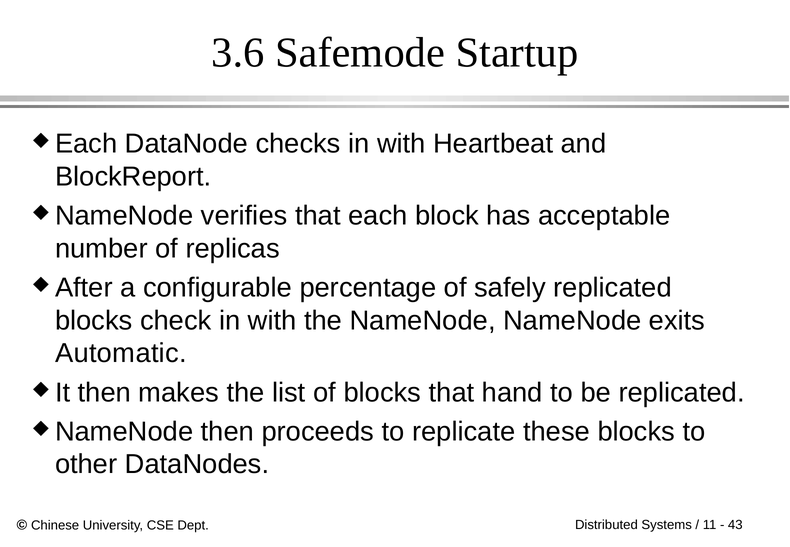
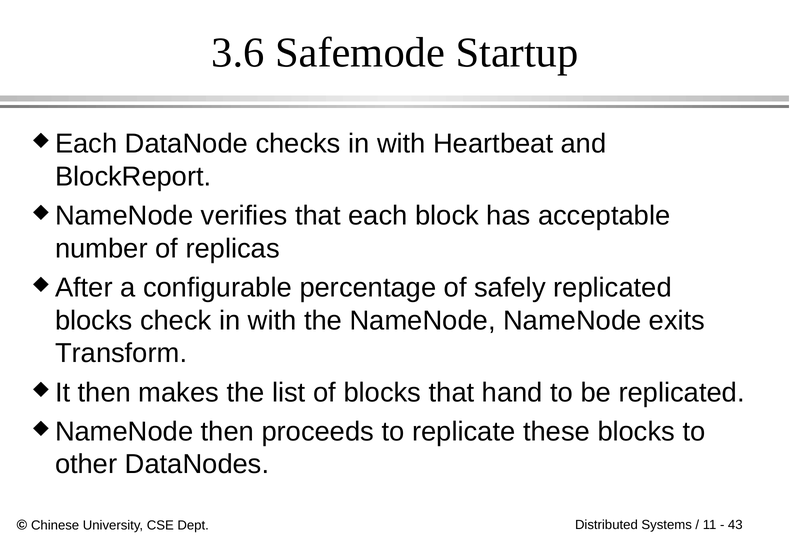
Automatic: Automatic -> Transform
